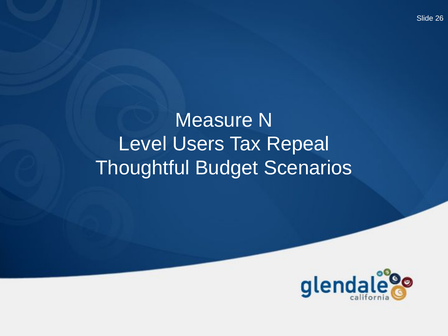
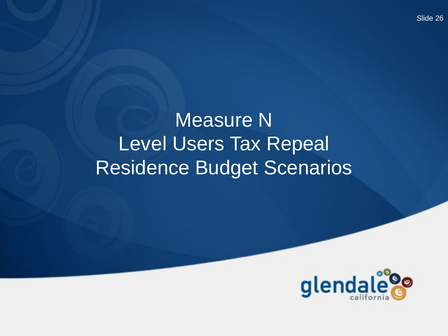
Thoughtful: Thoughtful -> Residence
